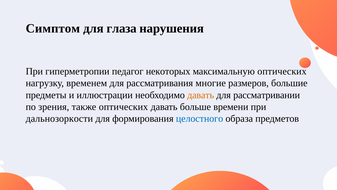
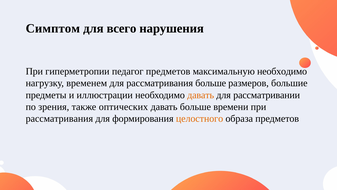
глаза: глаза -> всего
педагог некоторых: некоторых -> предметов
максимальную оптических: оптических -> необходимо
рассматривания многие: многие -> больше
дальнозоркости at (59, 118): дальнозоркости -> рассматривания
целостного colour: blue -> orange
